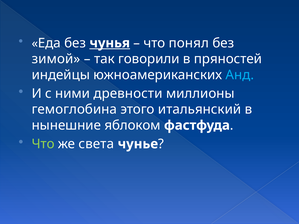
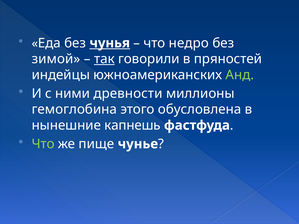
понял: понял -> недро
так underline: none -> present
Анд colour: light blue -> light green
итальянский: итальянский -> обусловлена
яблоком: яблоком -> капнешь
света: света -> пище
